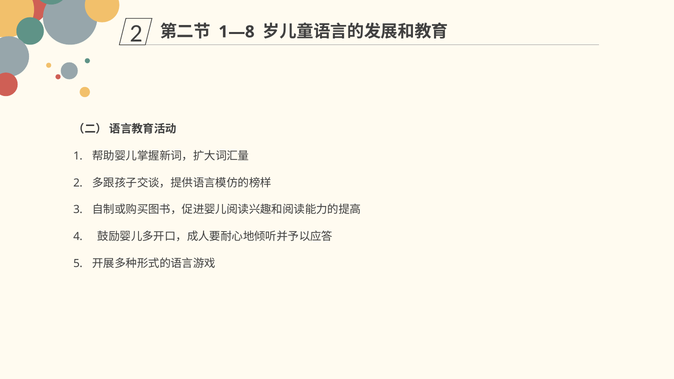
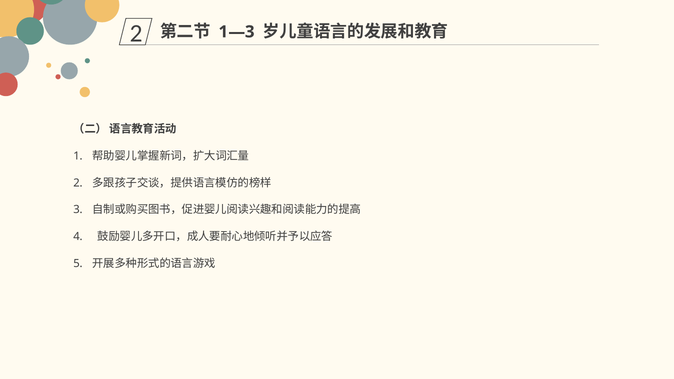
1—8: 1—8 -> 1—3
